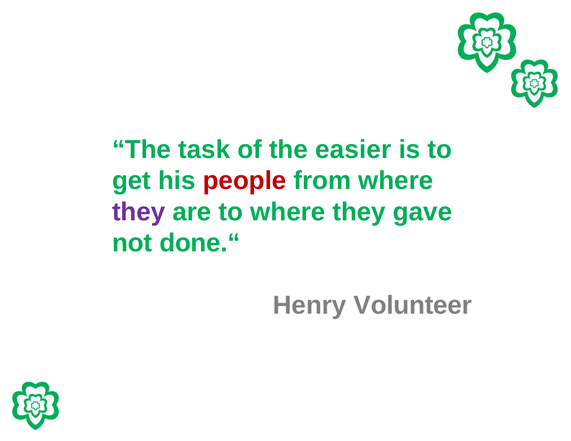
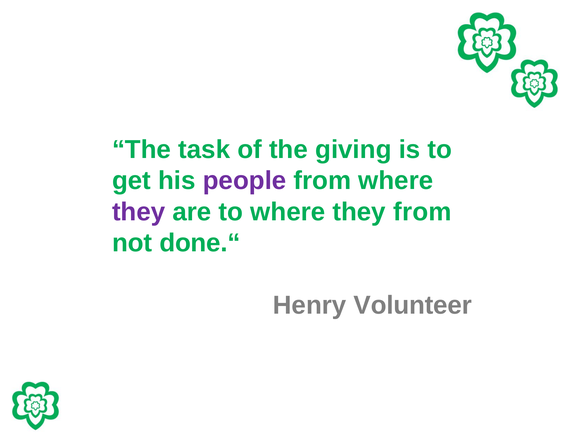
easier: easier -> giving
people colour: red -> purple
they gave: gave -> from
